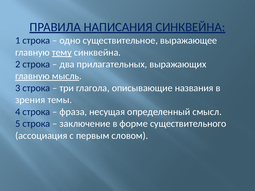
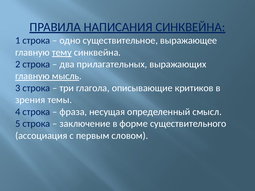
названия: названия -> критиков
